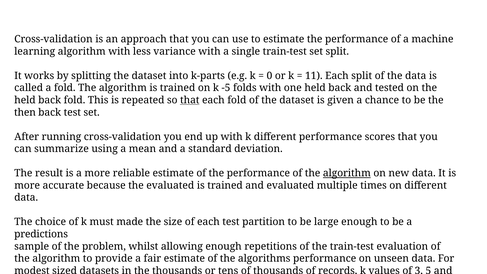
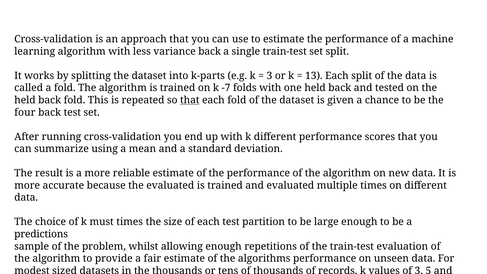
variance with: with -> back
0 at (269, 76): 0 -> 3
11: 11 -> 13
-5: -5 -> -7
then: then -> four
algorithm at (347, 173) underline: present -> none
must made: made -> times
